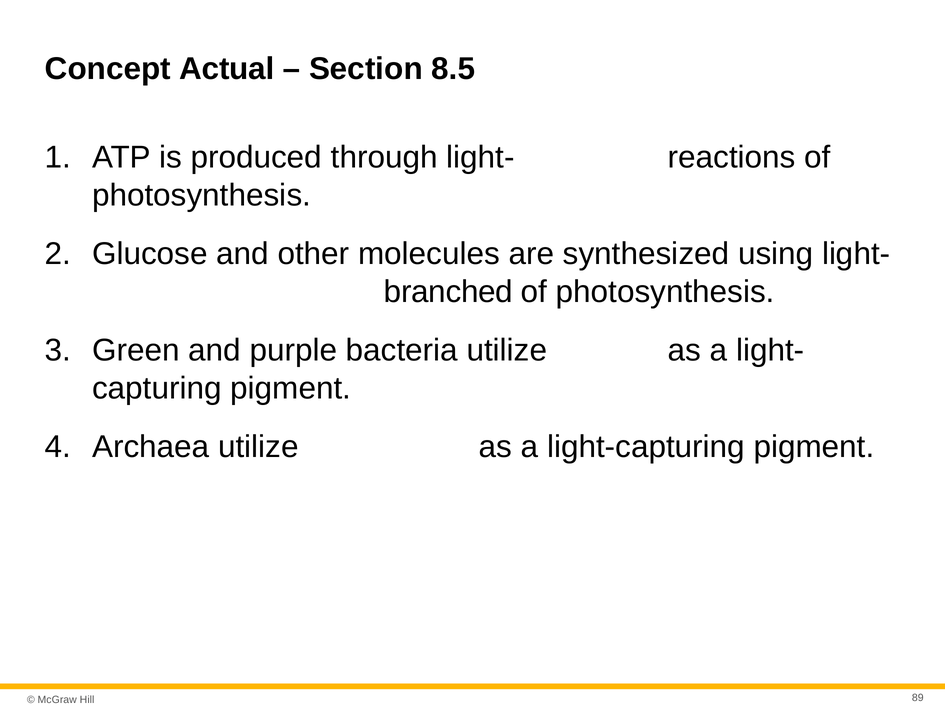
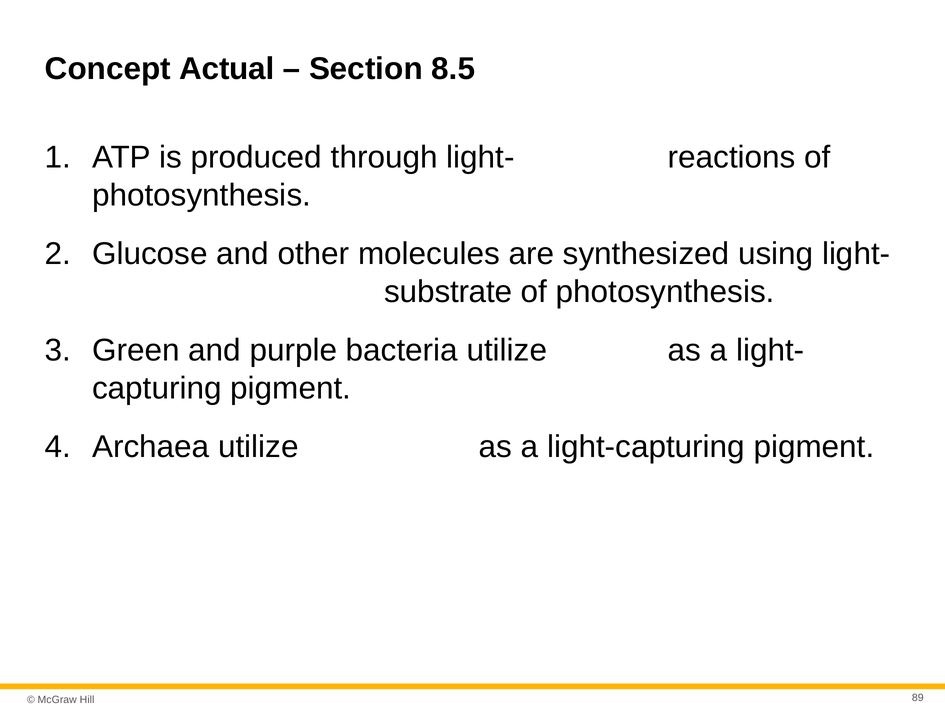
branched: branched -> substrate
